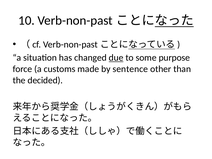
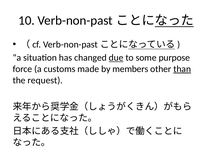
sentence: sentence -> members
than underline: none -> present
decided: decided -> request
